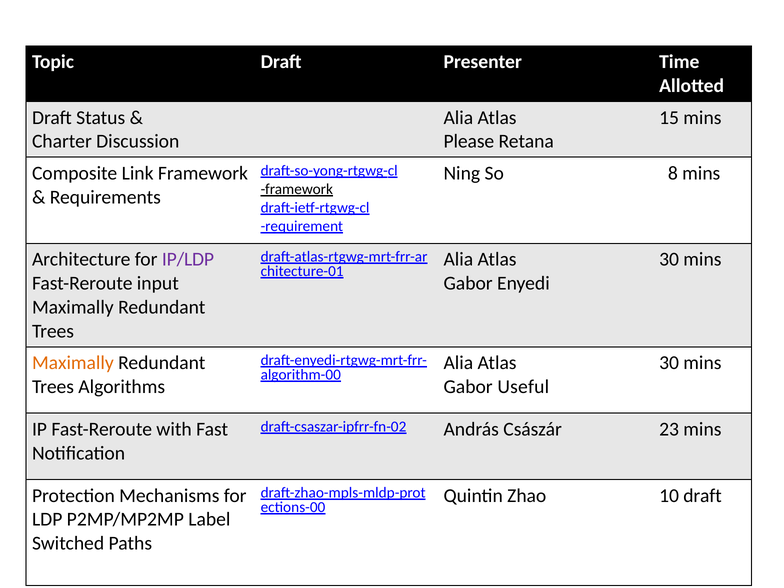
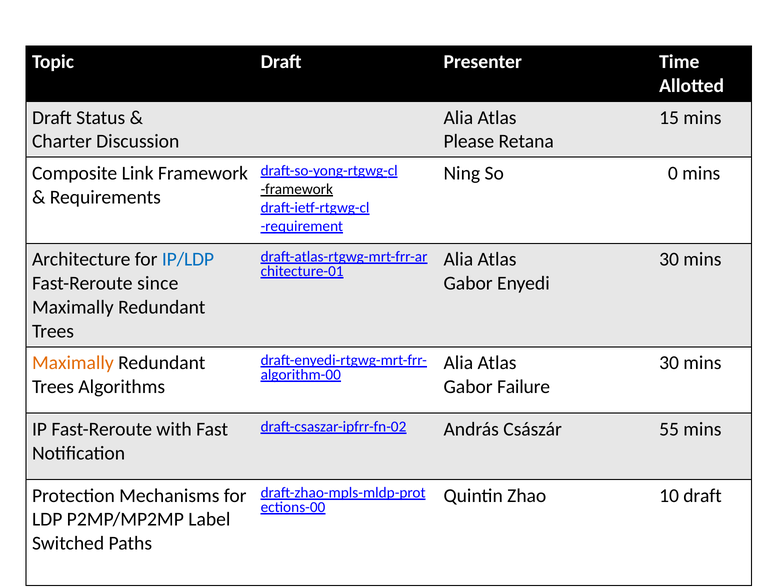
8: 8 -> 0
IP/LDP colour: purple -> blue
input: input -> since
Useful: Useful -> Failure
23: 23 -> 55
